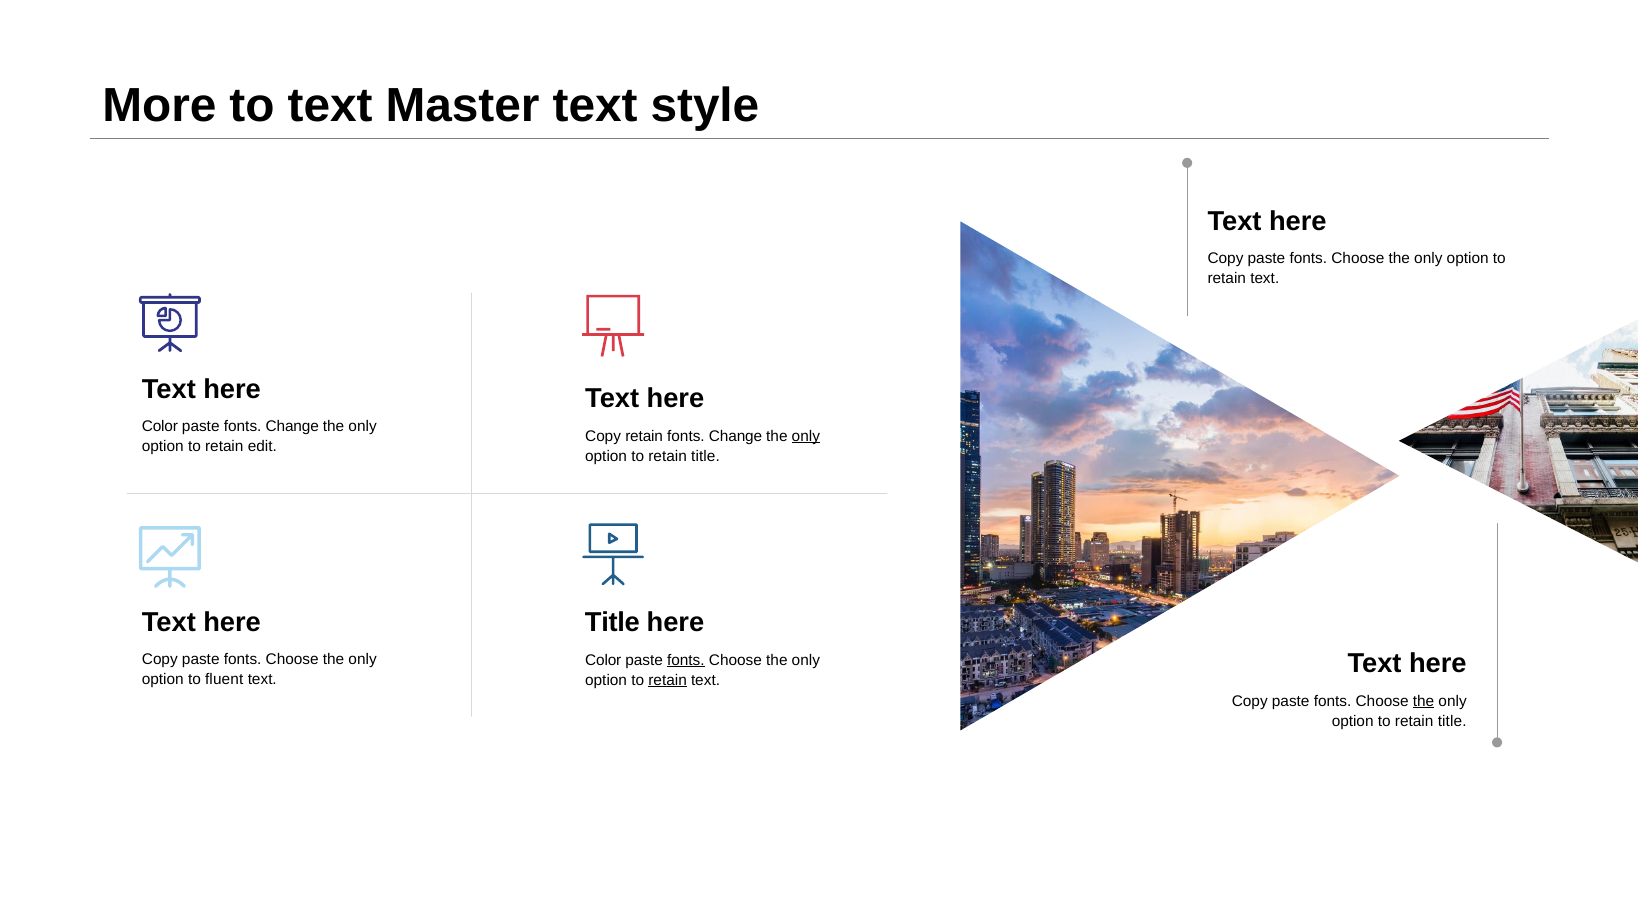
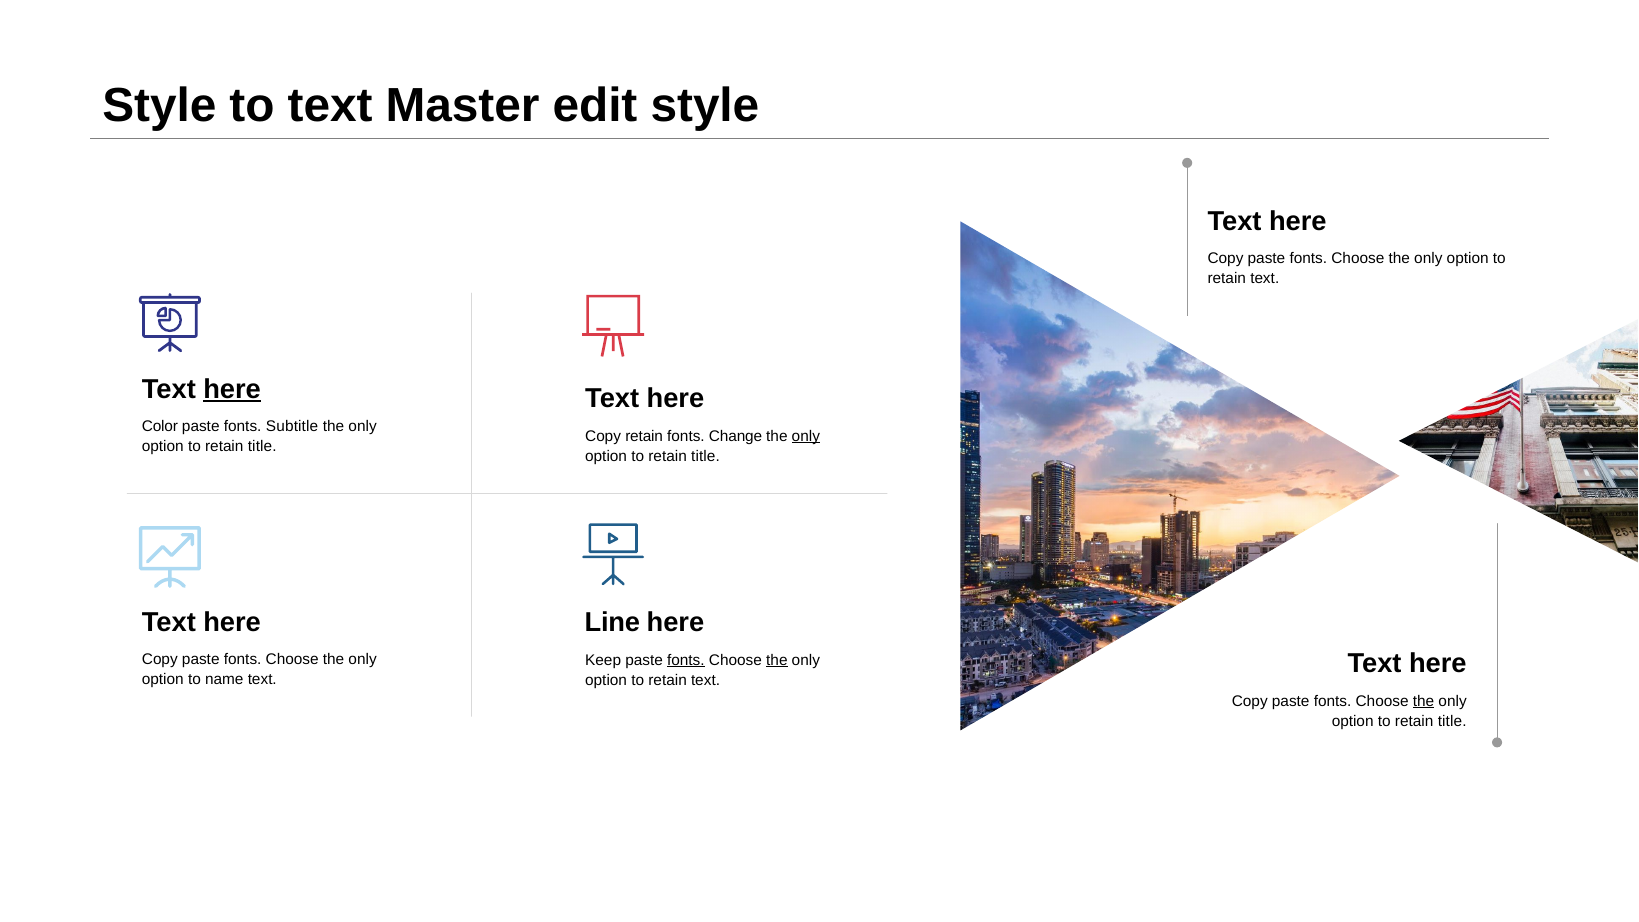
More at (159, 106): More -> Style
Master text: text -> edit
here at (232, 389) underline: none -> present
paste fonts Change: Change -> Subtitle
edit at (262, 447): edit -> title
Title at (612, 623): Title -> Line
Color at (603, 660): Color -> Keep
the at (777, 660) underline: none -> present
fluent: fluent -> name
retain at (668, 680) underline: present -> none
